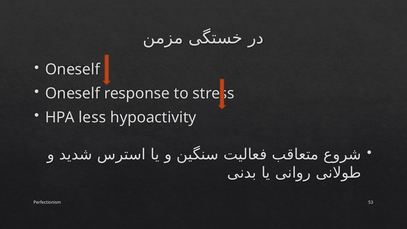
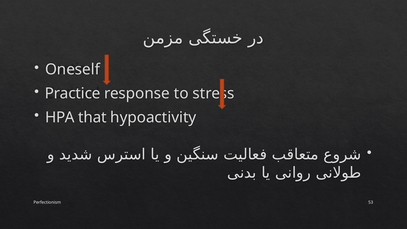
Oneself at (73, 93): Oneself -> Practice
less: less -> that
